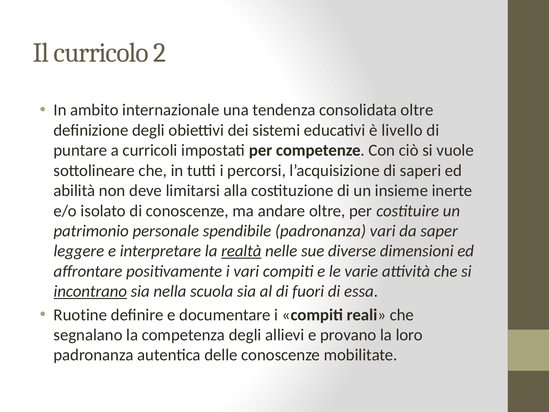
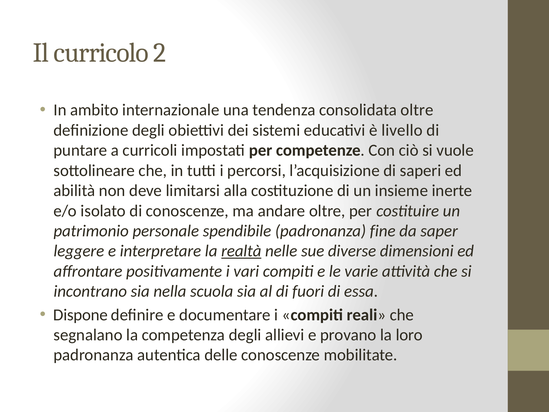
padronanza vari: vari -> fine
incontrano underline: present -> none
Ruotine: Ruotine -> Dispone
